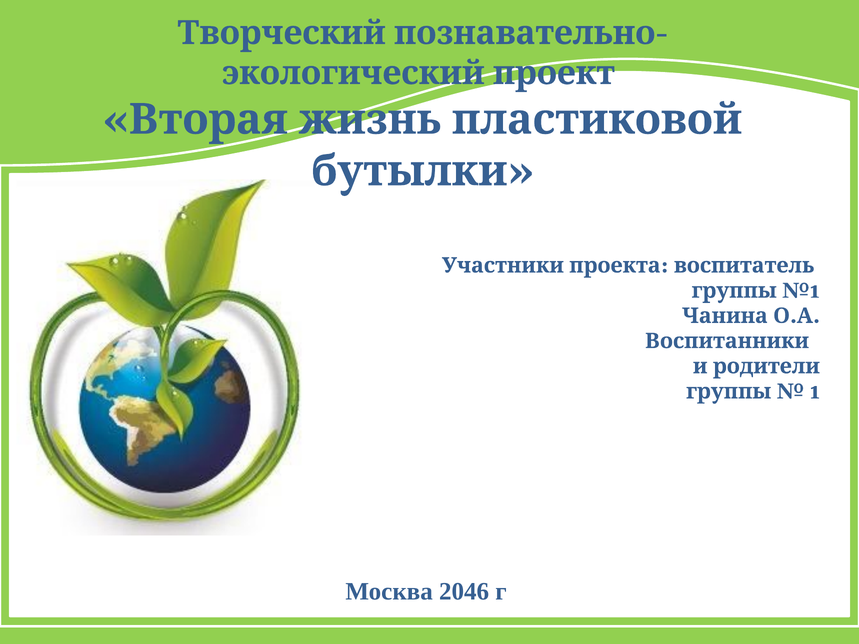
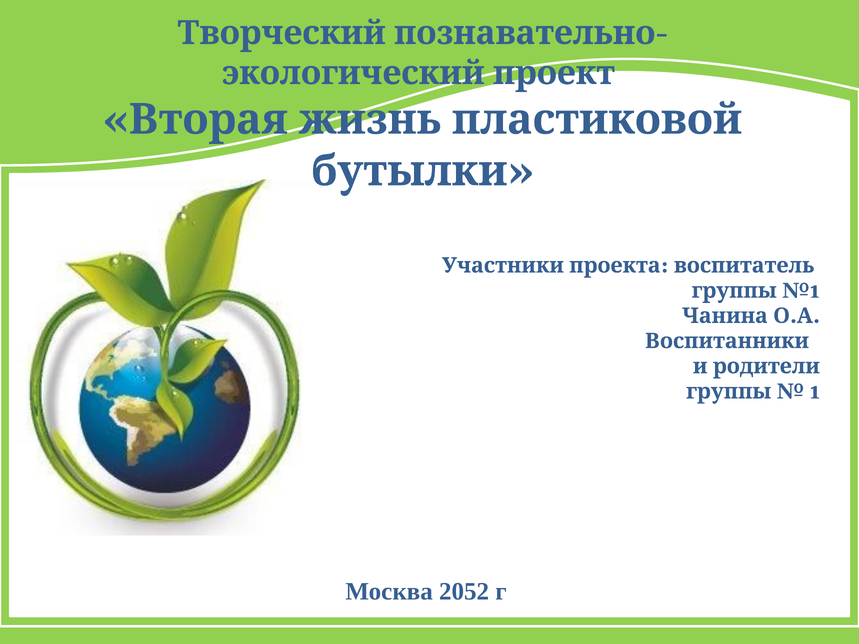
2046: 2046 -> 2052
